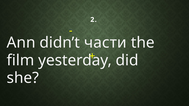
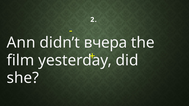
части: части -> вчера
